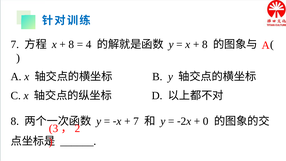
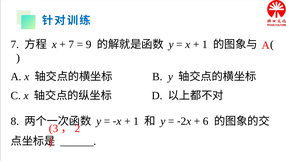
8 at (71, 44): 8 -> 7
4: 4 -> 9
8 at (205, 44): 8 -> 1
7 at (136, 121): 7 -> 1
0: 0 -> 6
